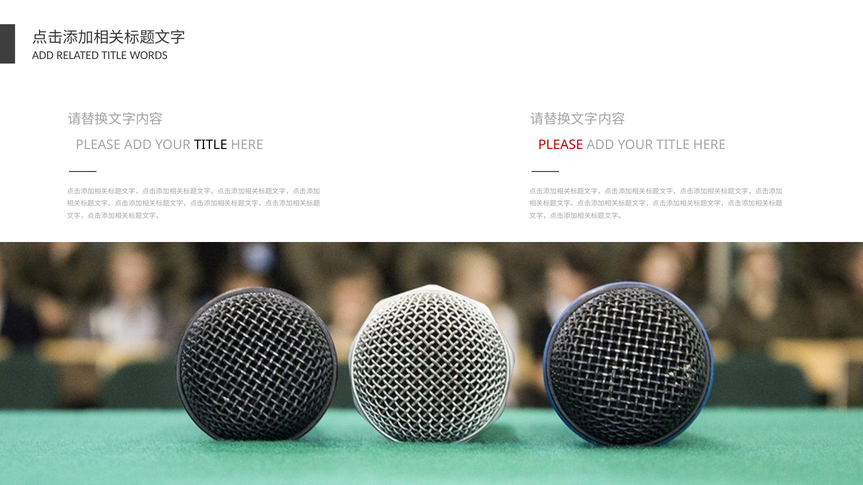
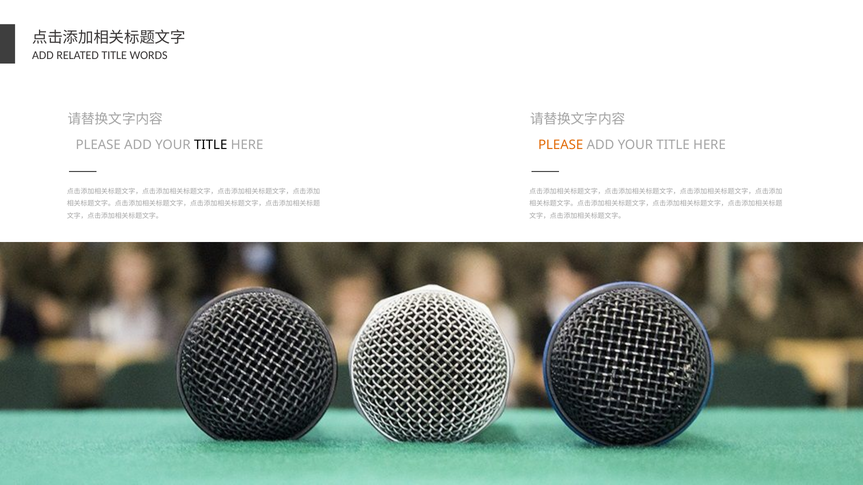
PLEASE at (561, 145) colour: red -> orange
